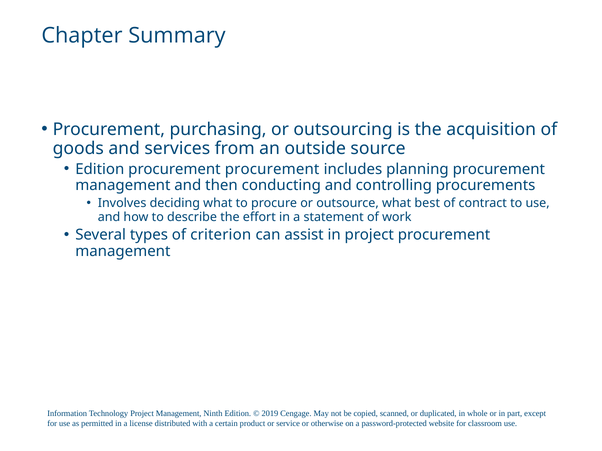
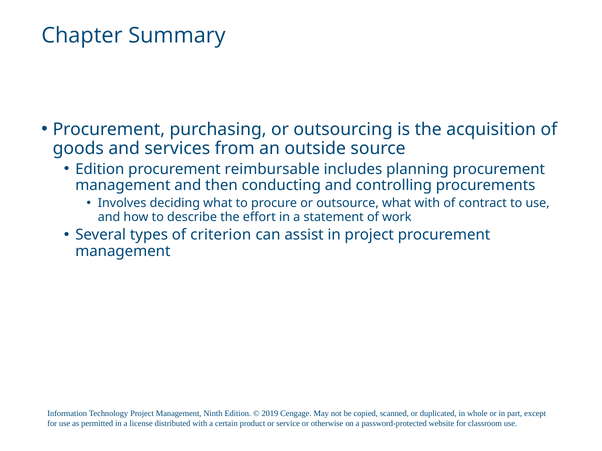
procurement procurement: procurement -> reimbursable
what best: best -> with
